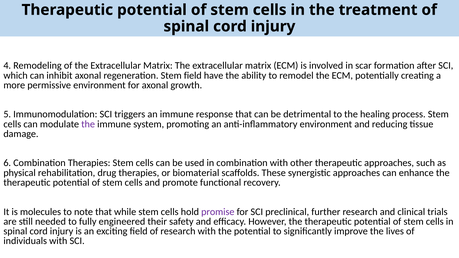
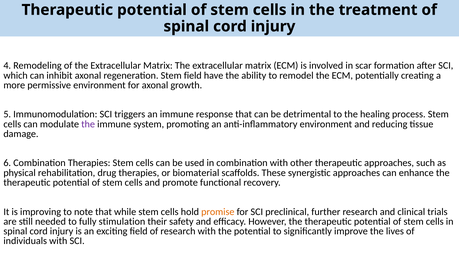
molecules: molecules -> improving
promise colour: purple -> orange
engineered: engineered -> stimulation
